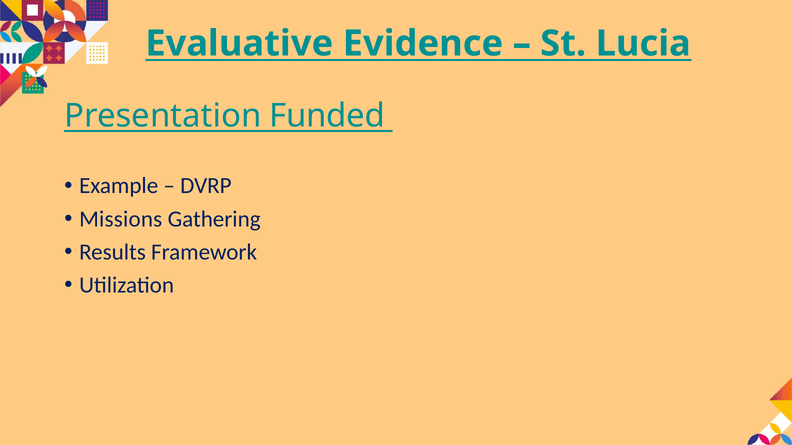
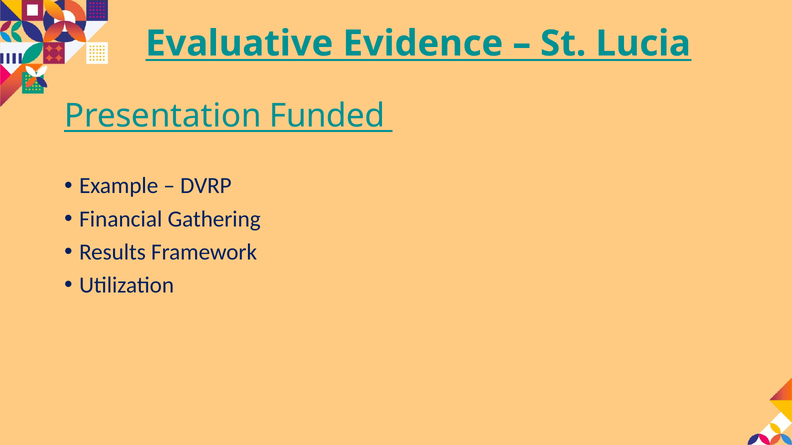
Missions: Missions -> Financial
